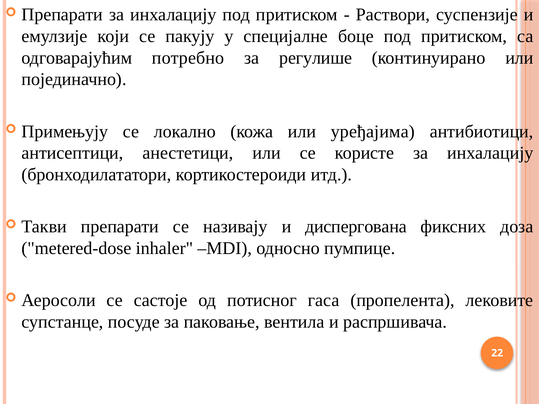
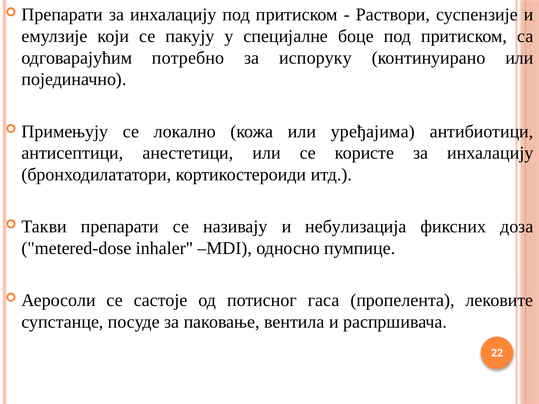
регулише: регулише -> испоруку
диспергована: диспергована -> небулизација
